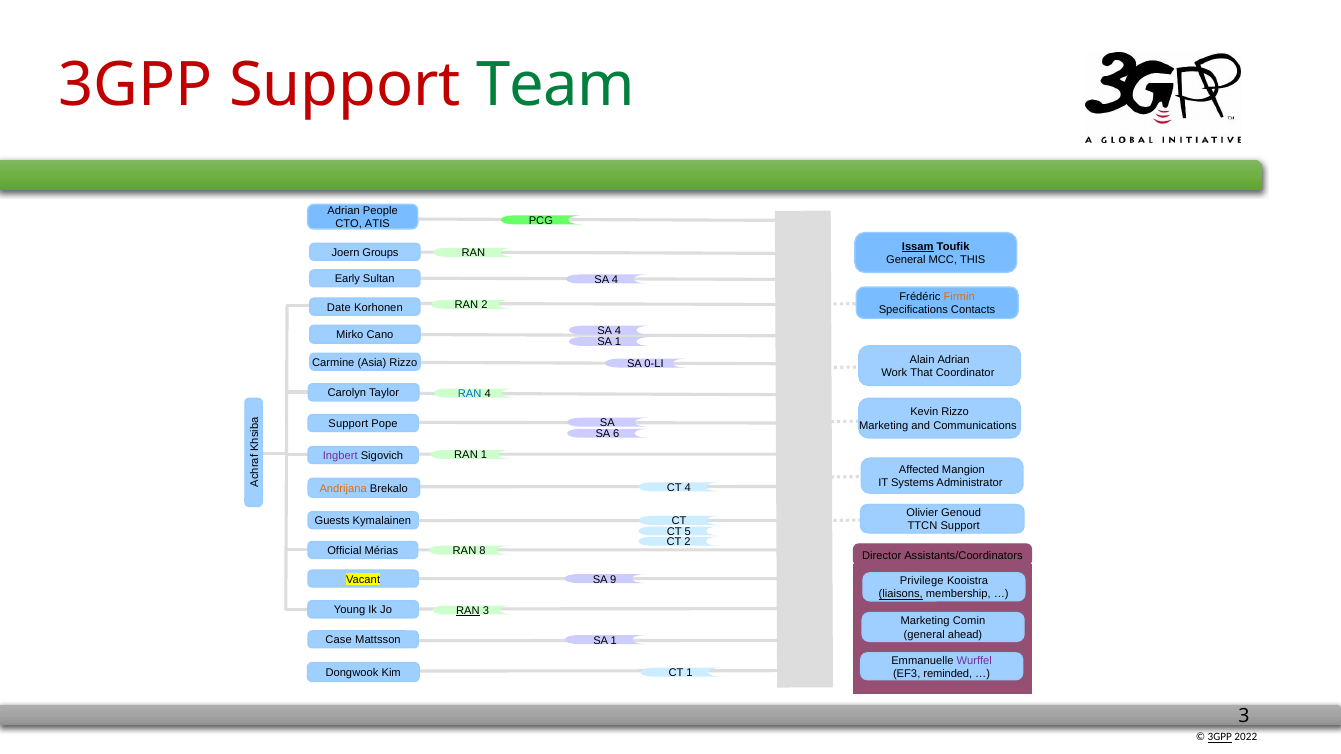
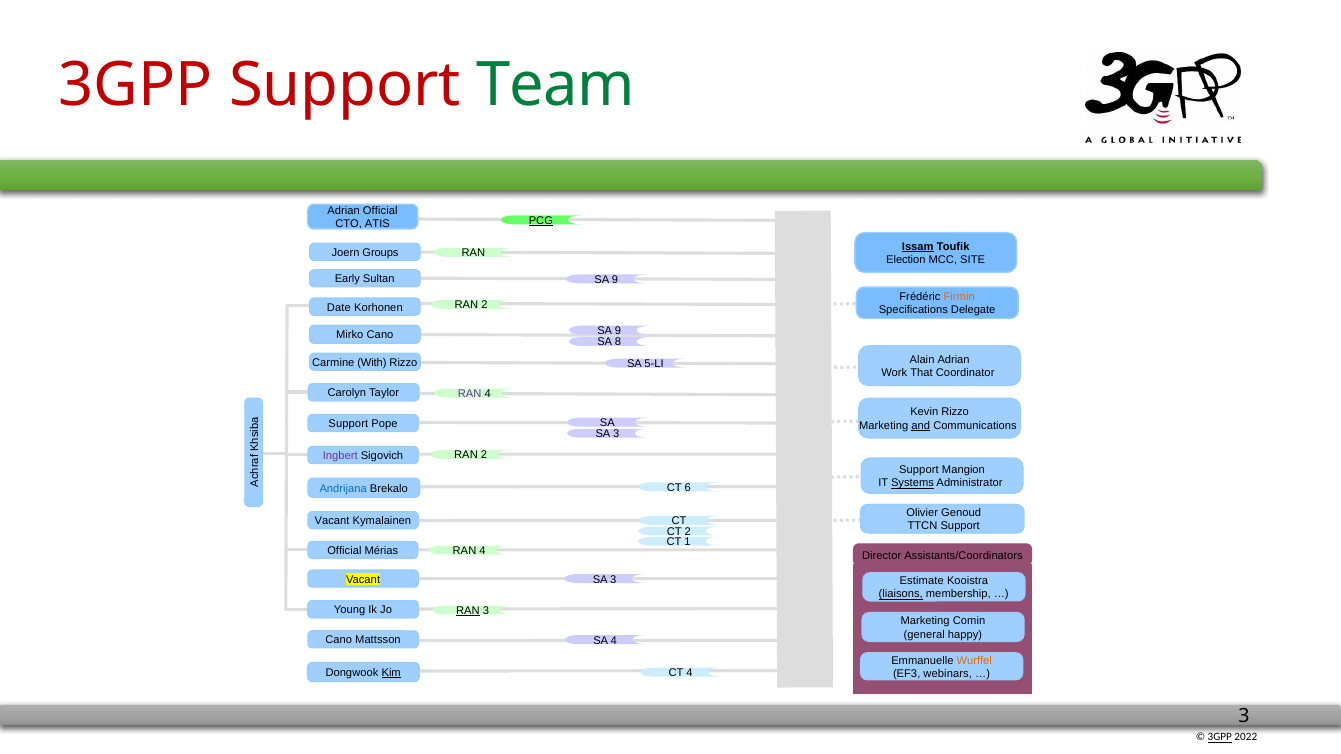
Adrian People: People -> Official
PCG underline: none -> present
General at (906, 260): General -> Election
THIS: THIS -> SITE
Sultan SA 4: 4 -> 9
Contacts: Contacts -> Delegate
4 at (618, 331): 4 -> 9
1 at (618, 342): 1 -> 8
Asia: Asia -> With
0-LI: 0-LI -> 5-LI
RAN at (470, 394) colour: blue -> purple
and underline: none -> present
6 at (616, 434): 6 -> 3
Sigovich RAN 1: 1 -> 2
Affected at (919, 470): Affected -> Support
Systems underline: none -> present
CT 4: 4 -> 6
Andrijana colour: orange -> blue
Guests at (332, 521): Guests -> Vacant
CT 5: 5 -> 2
CT 2: 2 -> 1
8 at (483, 551): 8 -> 4
9 at (613, 580): 9 -> 3
Privilege: Privilege -> Estimate
ahead: ahead -> happy
Case at (339, 640): Case -> Cano
1 at (614, 641): 1 -> 4
Wurffel colour: purple -> orange
Kim underline: none -> present
CT 1: 1 -> 4
reminded: reminded -> webinars
